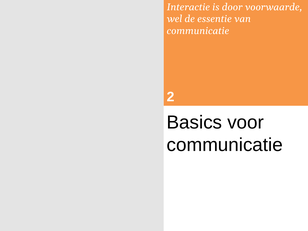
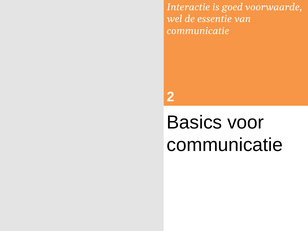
door: door -> goed
